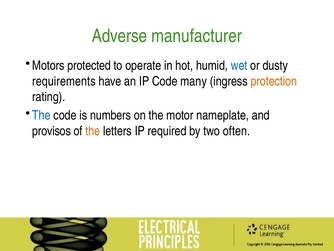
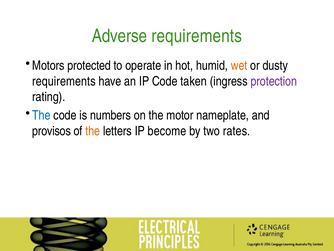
Adverse manufacturer: manufacturer -> requirements
wet colour: blue -> orange
many: many -> taken
protection colour: orange -> purple
required: required -> become
often: often -> rates
